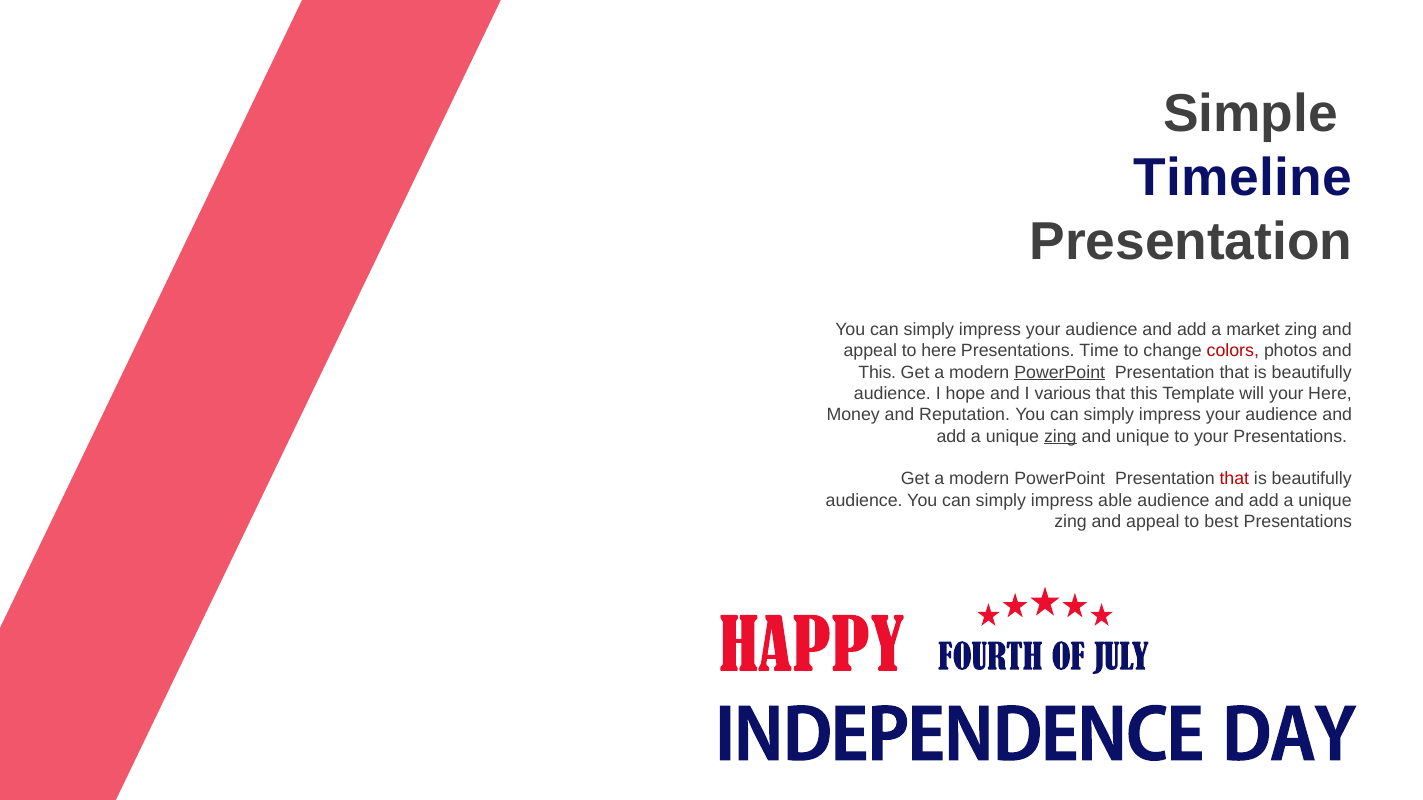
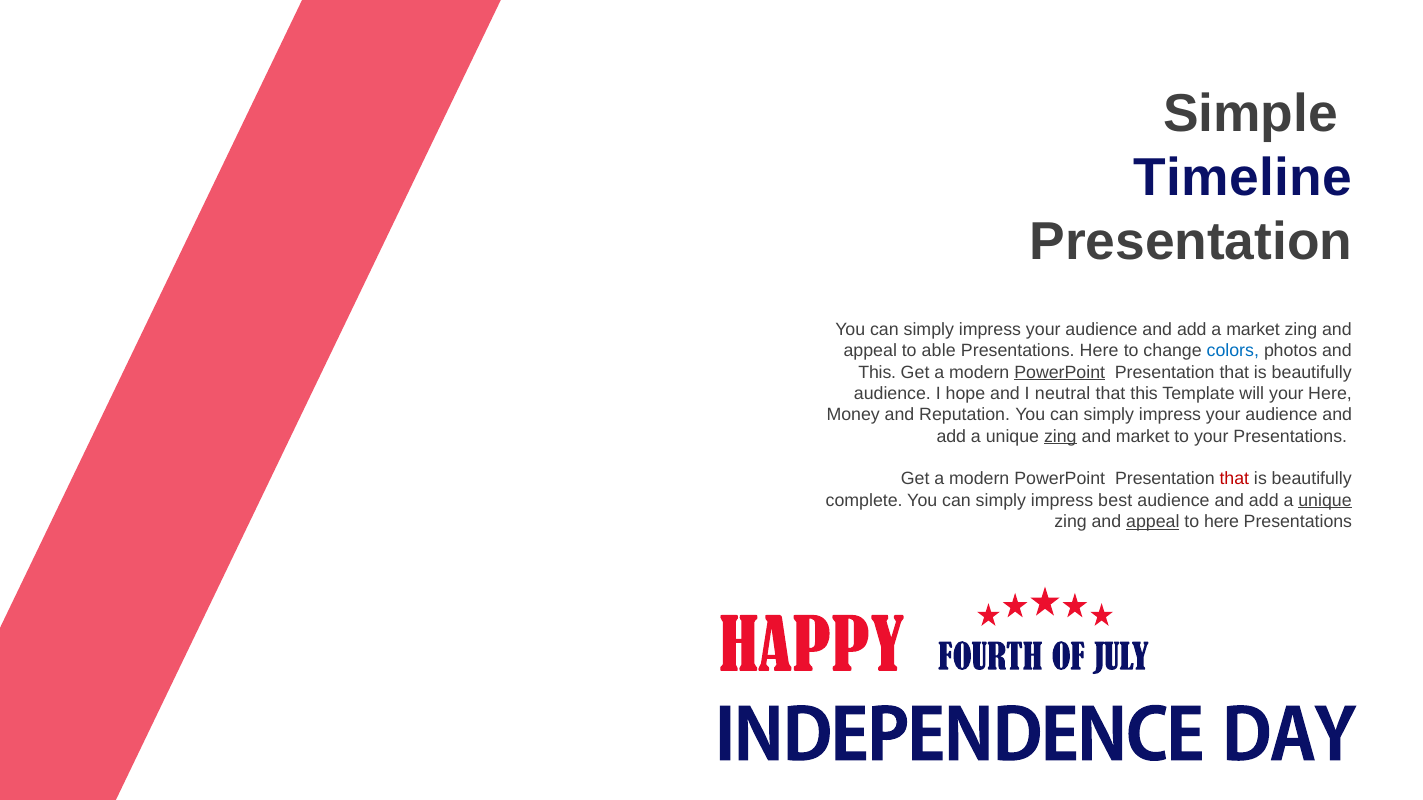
to here: here -> able
Presentations Time: Time -> Here
colors colour: red -> blue
various: various -> neutral
and unique: unique -> market
audience at (864, 500): audience -> complete
able: able -> best
unique at (1325, 500) underline: none -> present
appeal at (1153, 522) underline: none -> present
to best: best -> here
